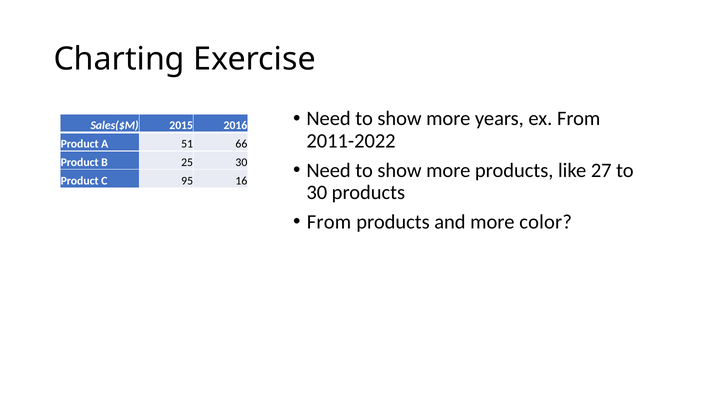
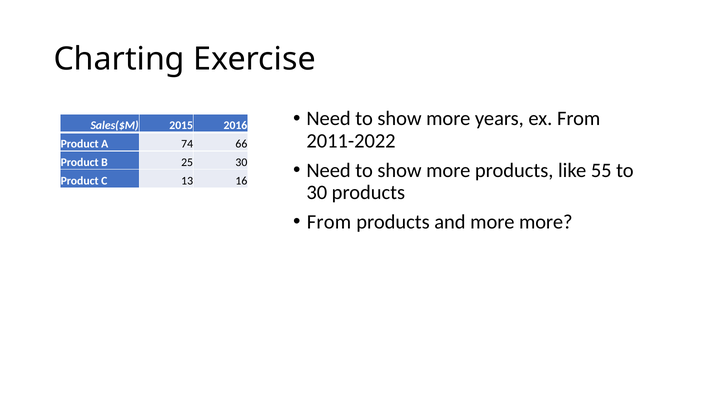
51: 51 -> 74
27: 27 -> 55
95: 95 -> 13
more color: color -> more
